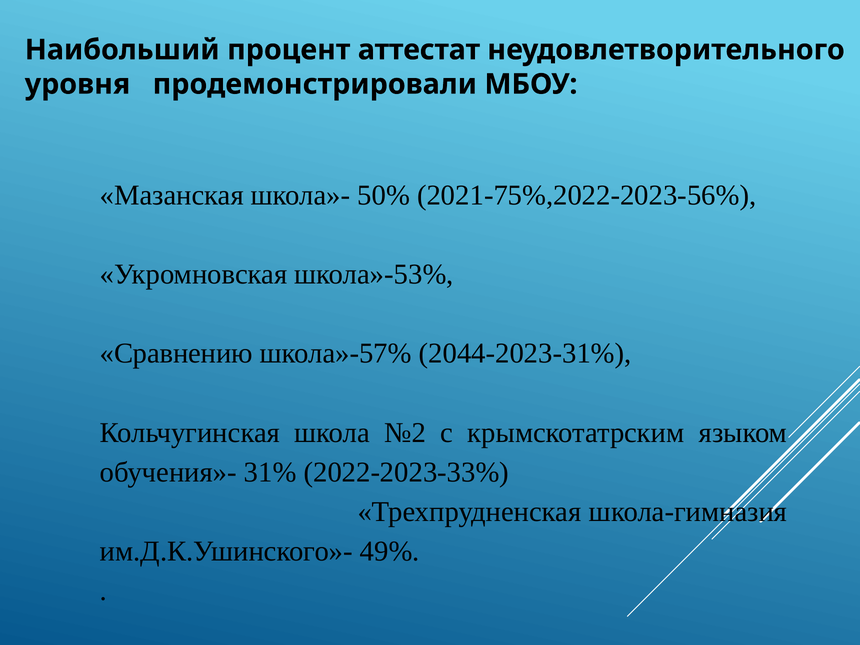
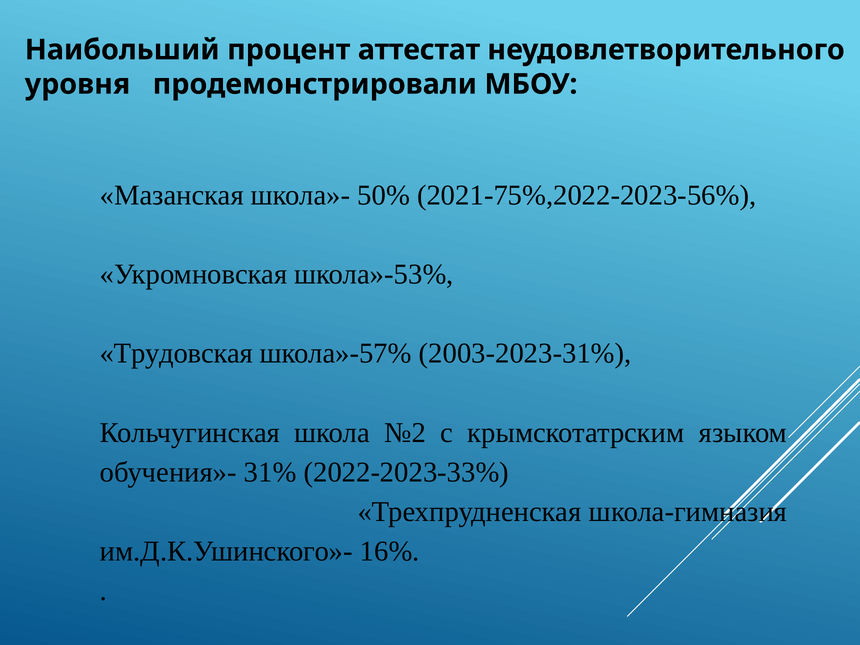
Сравнению: Сравнению -> Трудовская
2044-2023-31%: 2044-2023-31% -> 2003-2023-31%
49%: 49% -> 16%
